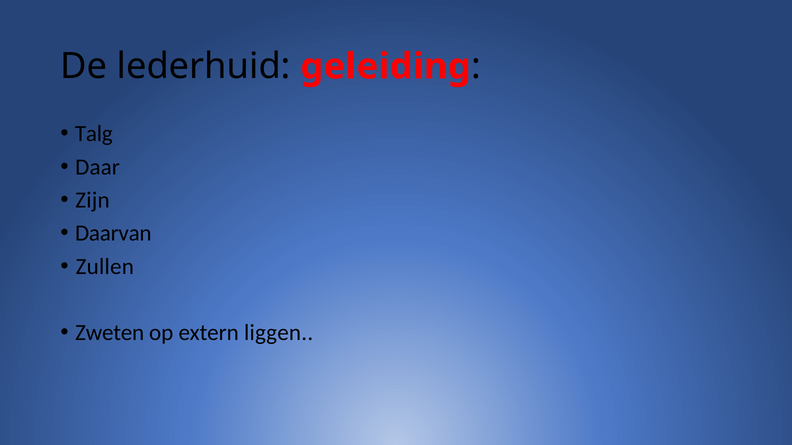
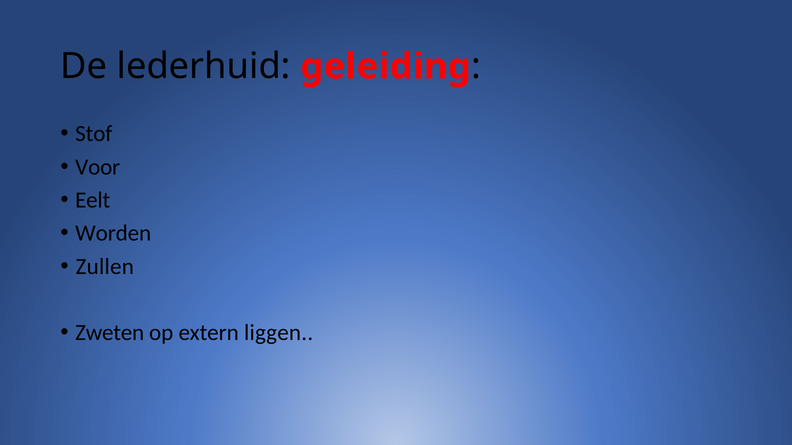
Talg: Talg -> Stof
Daar: Daar -> Voor
Zijn: Zijn -> Eelt
Daarvan: Daarvan -> Worden
